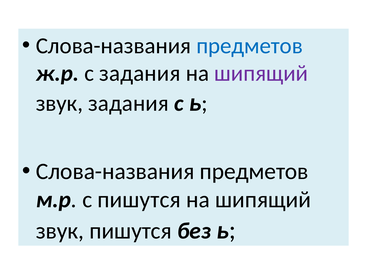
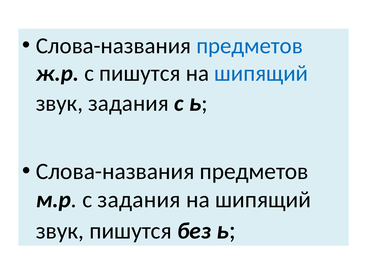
с задания: задания -> пишутся
шипящий at (261, 73) colour: purple -> blue
с пишутся: пишутся -> задания
